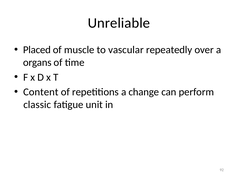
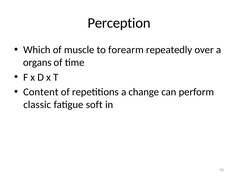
Unreliable: Unreliable -> Perception
Placed: Placed -> Which
vascular: vascular -> forearm
unit: unit -> soft
